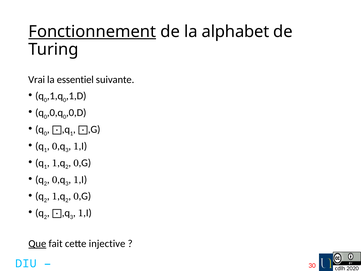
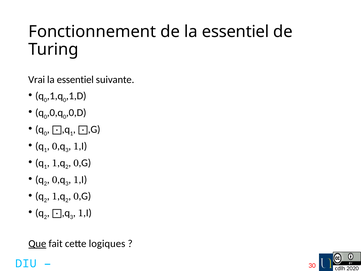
Fonctionnement underline: present -> none
de la alphabet: alphabet -> essentiel
injective: injective -> logiques
